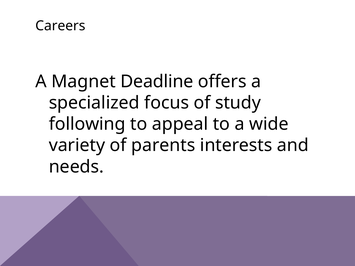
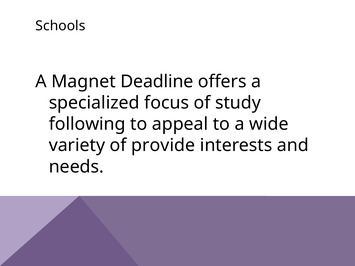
Careers: Careers -> Schools
parents: parents -> provide
